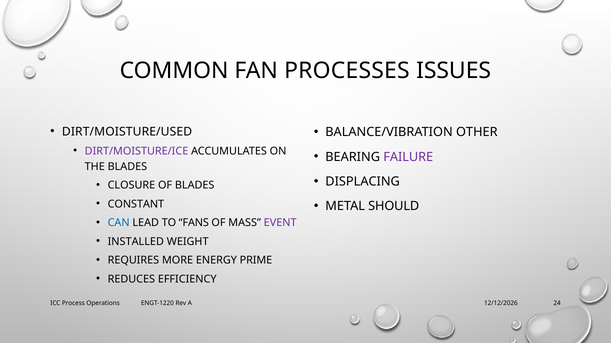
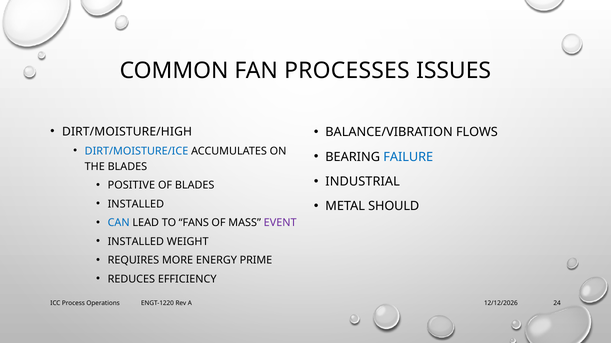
DIRT/MOISTURE/USED: DIRT/MOISTURE/USED -> DIRT/MOISTURE/HIGH
OTHER: OTHER -> FLOWS
DIRT/MOISTURE/ICE colour: purple -> blue
FAILURE colour: purple -> blue
DISPLACING: DISPLACING -> INDUSTRIAL
CLOSURE: CLOSURE -> POSITIVE
CONSTANT at (136, 204): CONSTANT -> INSTALLED
